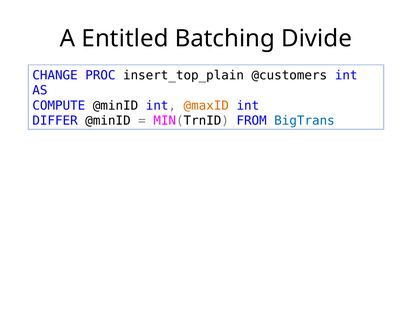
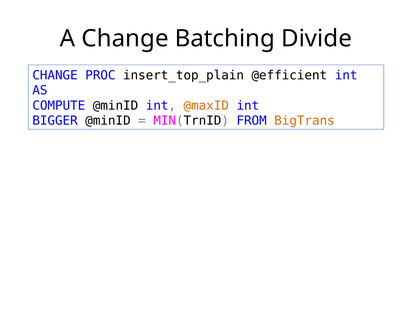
A Entitled: Entitled -> Change
@customers: @customers -> @efficient
DIFFER: DIFFER -> BIGGER
BigTrans colour: blue -> orange
